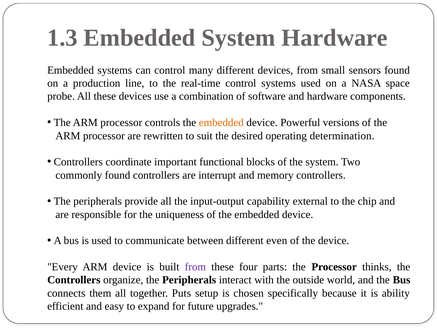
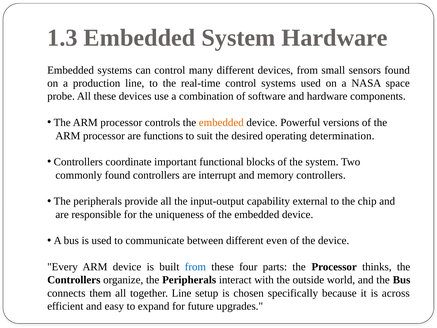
rewritten: rewritten -> functions
from at (195, 267) colour: purple -> blue
together Puts: Puts -> Line
ability: ability -> across
